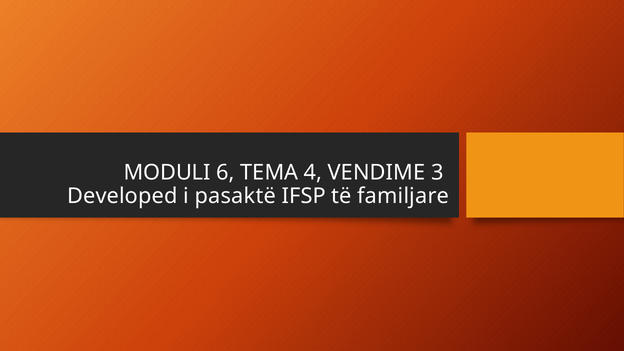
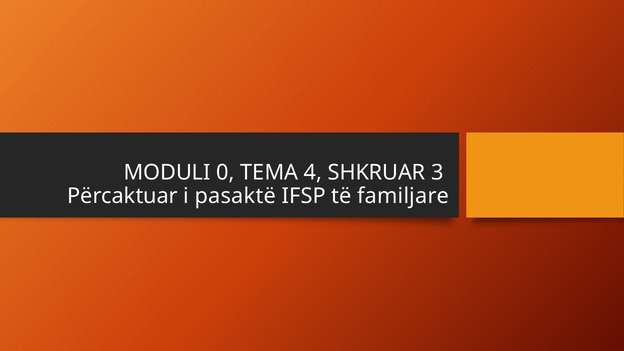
6: 6 -> 0
VENDIME: VENDIME -> SHKRUAR
Developed: Developed -> Përcaktuar
